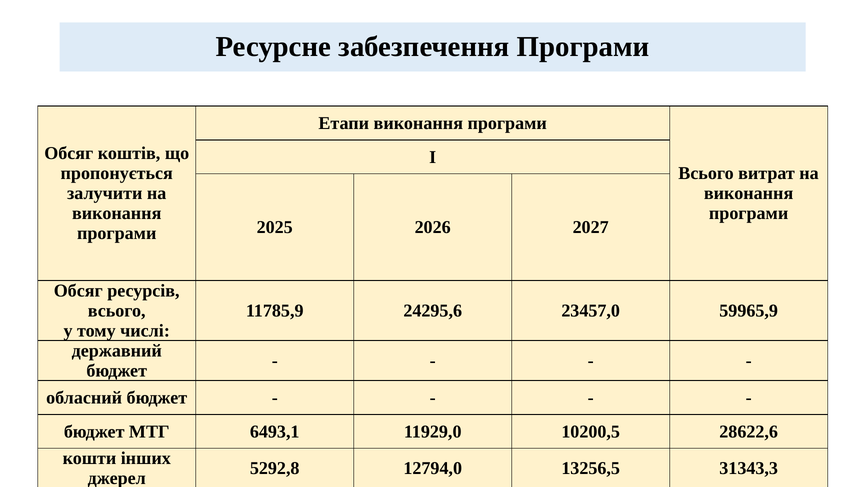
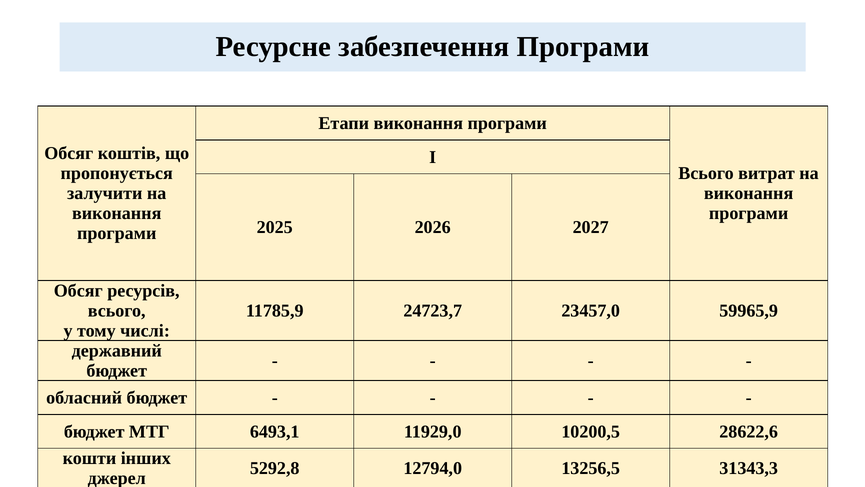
24295,6: 24295,6 -> 24723,7
